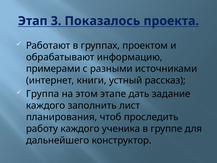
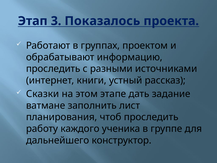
примерами at (53, 69): примерами -> проследить
Группа: Группа -> Сказки
каждого at (46, 105): каждого -> ватмане
